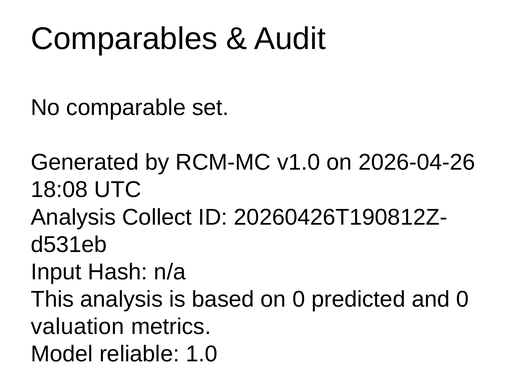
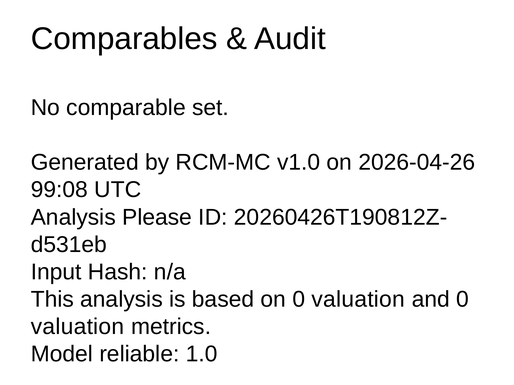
18:08: 18:08 -> 99:08
Collect: Collect -> Please
on 0 predicted: predicted -> valuation
